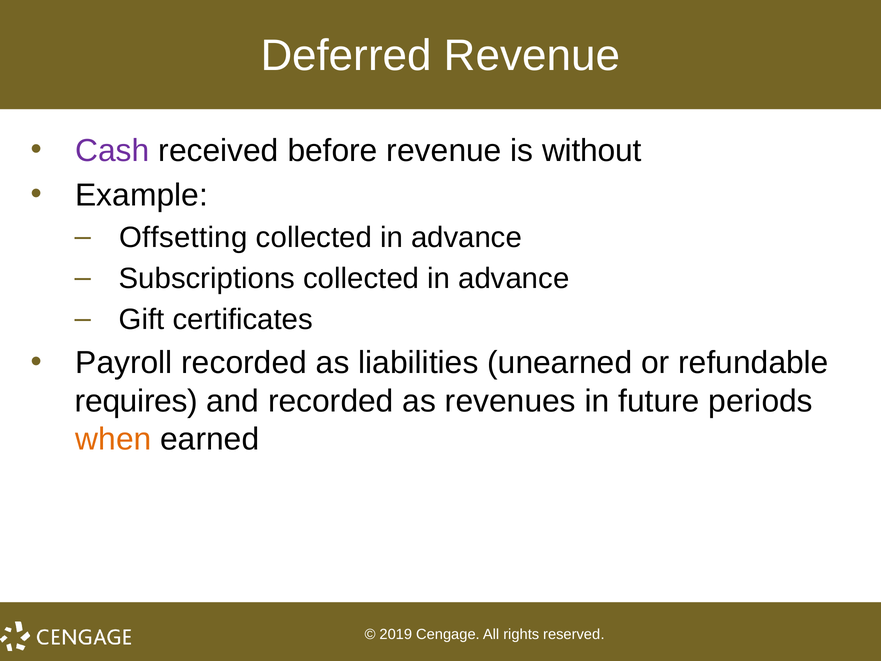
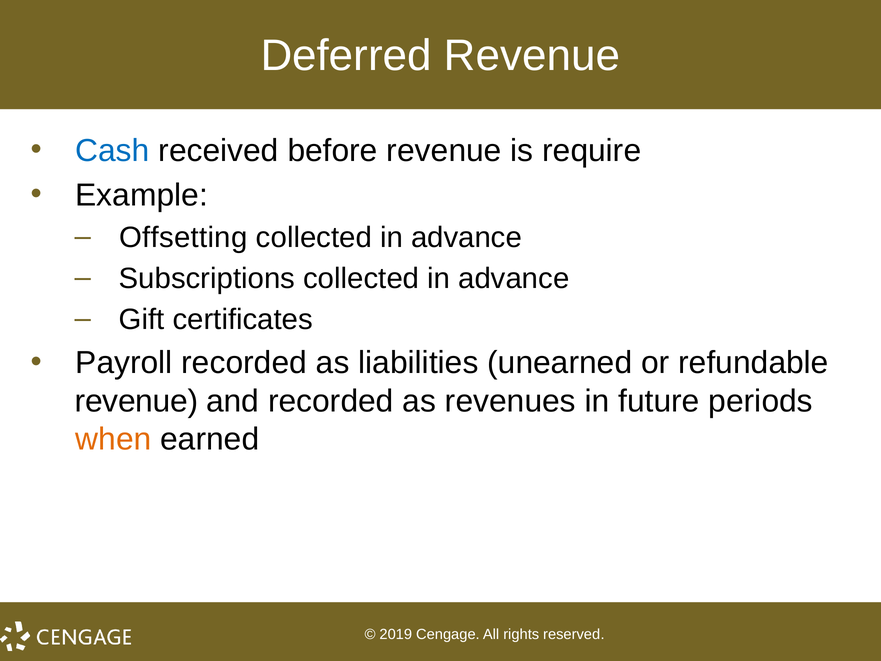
Cash colour: purple -> blue
without: without -> require
requires at (136, 401): requires -> revenue
